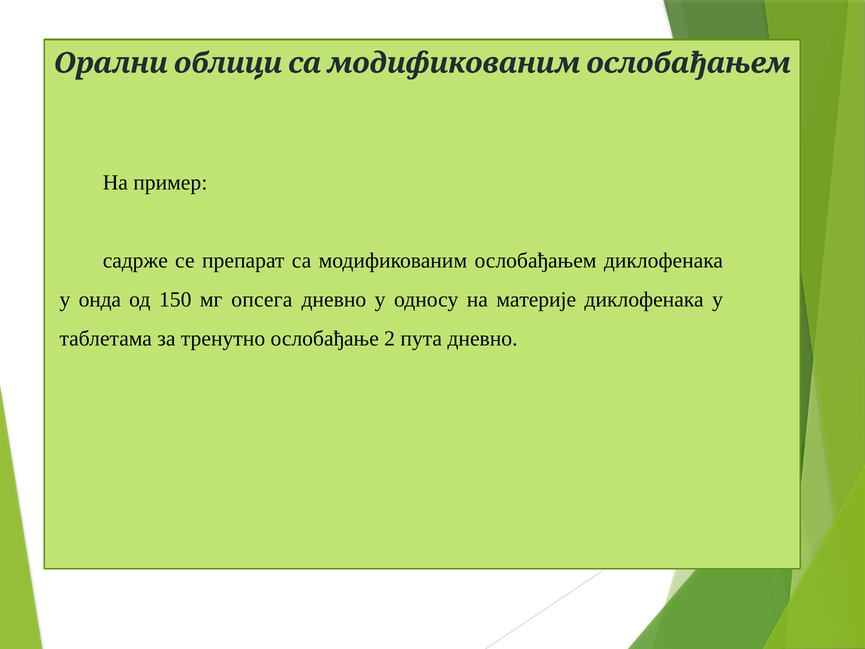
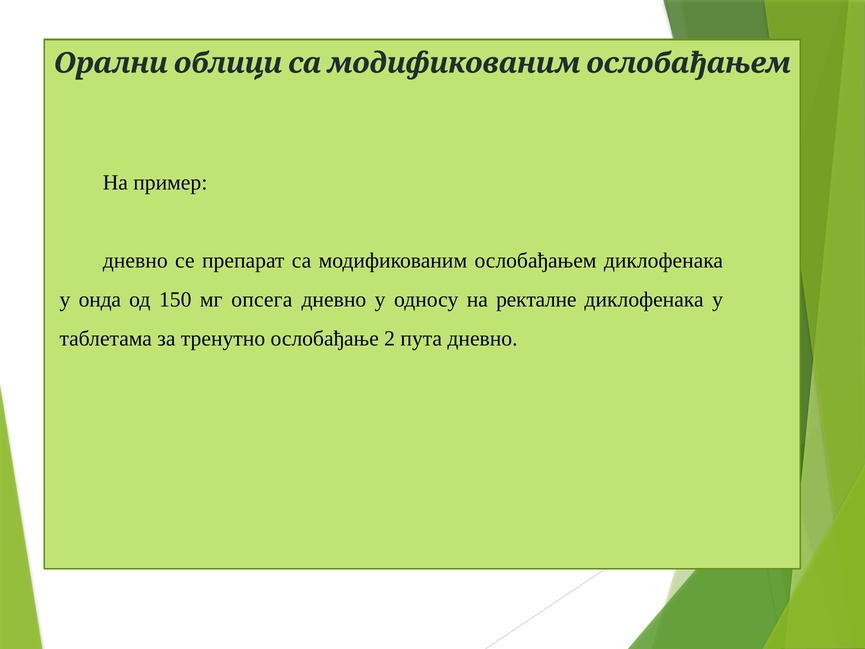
садрже at (135, 260): садрже -> дневно
материје: материје -> ректалне
